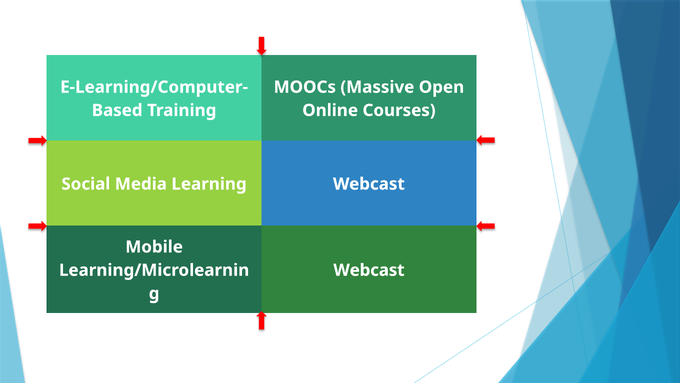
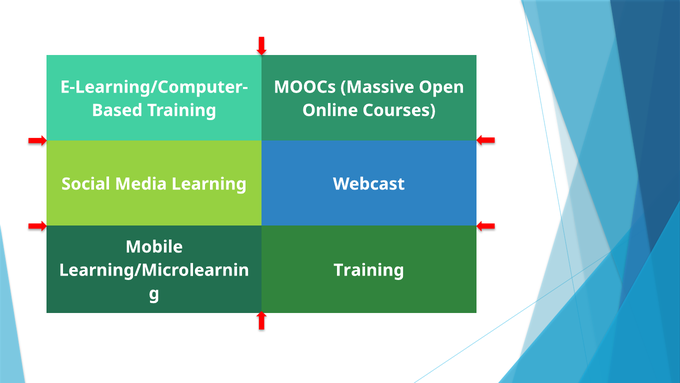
Webcast at (369, 270): Webcast -> Training
